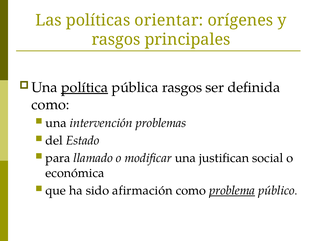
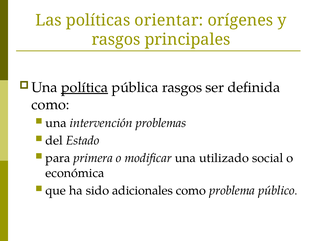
llamado: llamado -> primera
justifican: justifican -> utilizado
afirmación: afirmación -> adicionales
problema underline: present -> none
